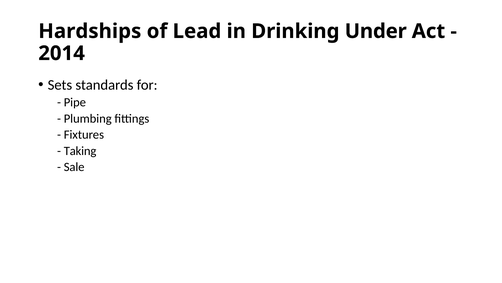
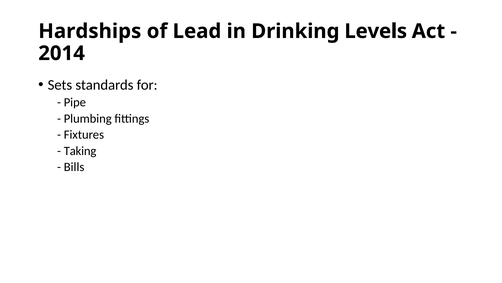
Under: Under -> Levels
Sale: Sale -> Bills
